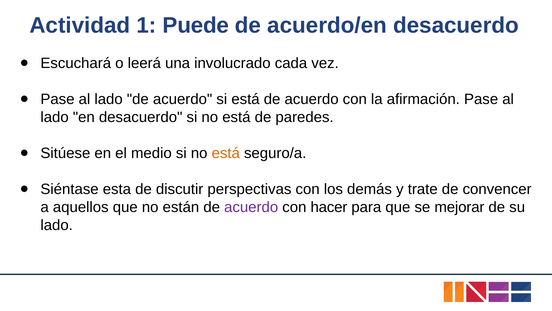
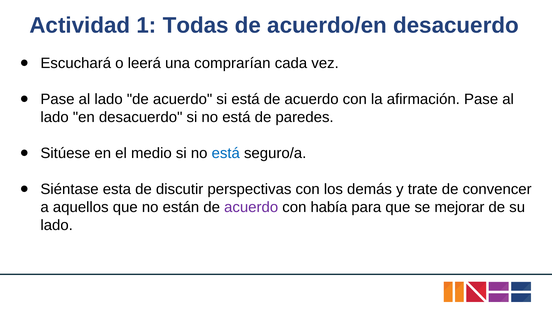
Puede: Puede -> Todas
involucrado: involucrado -> comprarían
está at (226, 153) colour: orange -> blue
hacer: hacer -> había
